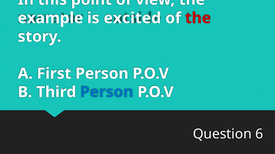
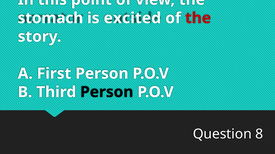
example: example -> stomach
Person at (107, 92) colour: blue -> black
6: 6 -> 8
